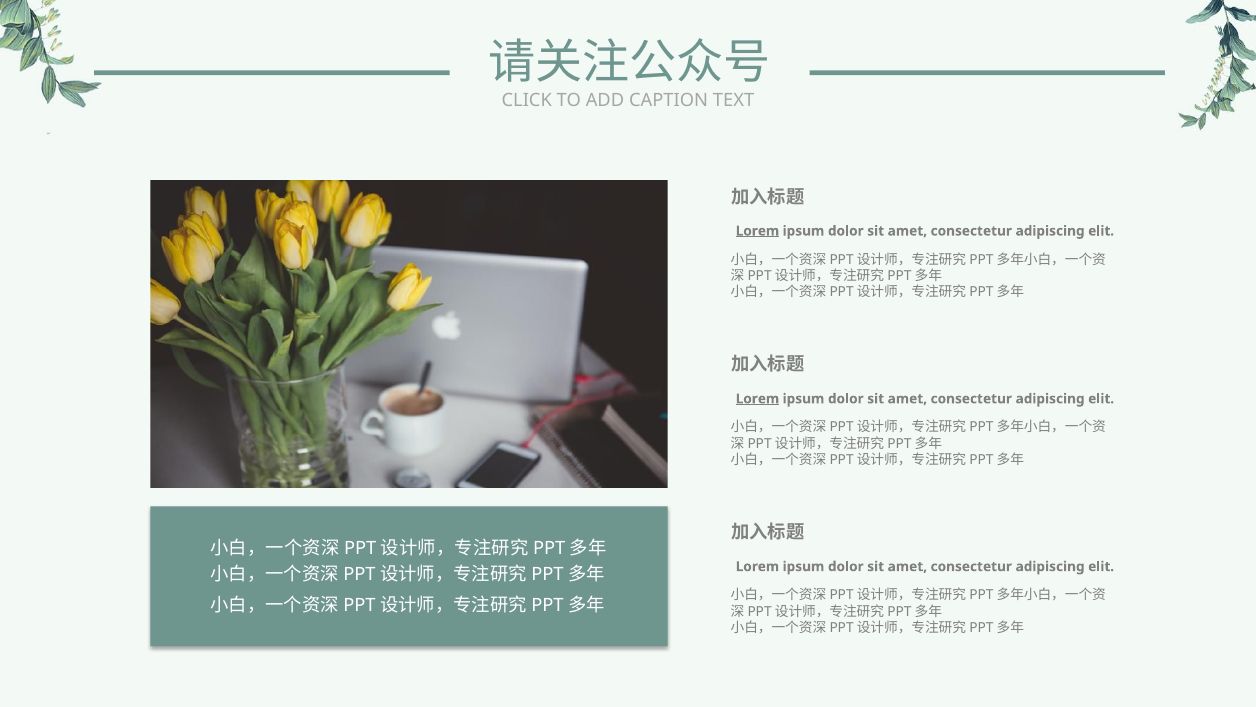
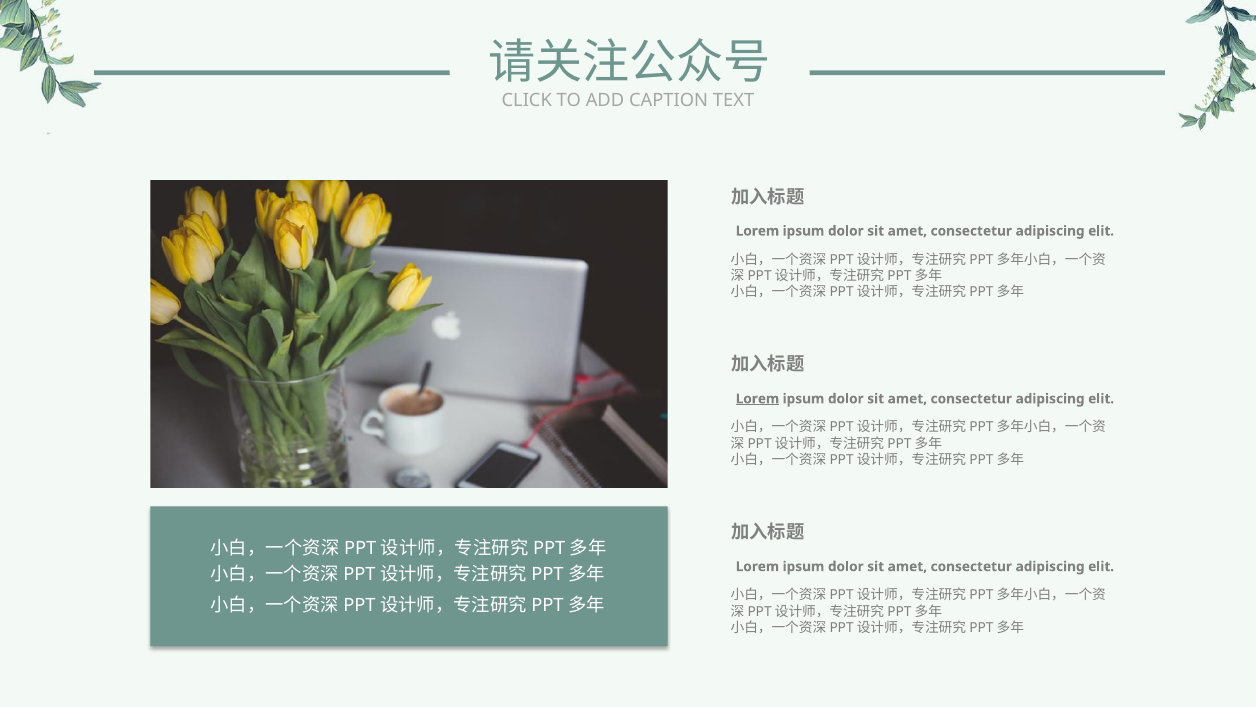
Lorem at (757, 231) underline: present -> none
